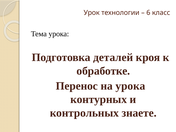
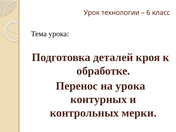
знаете: знаете -> мерки
